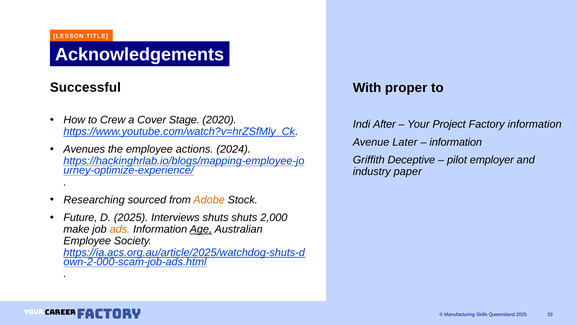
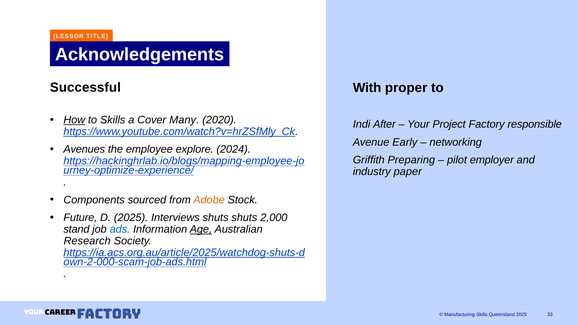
How underline: none -> present
to Crew: Crew -> Skills
Stage: Stage -> Many
Factory information: information -> responsible
Later: Later -> Early
information at (456, 142): information -> networking
actions: actions -> explore
Deceptive: Deceptive -> Preparing
Researching: Researching -> Components
make: make -> stand
ads colour: orange -> blue
Employee at (87, 241): Employee -> Research
